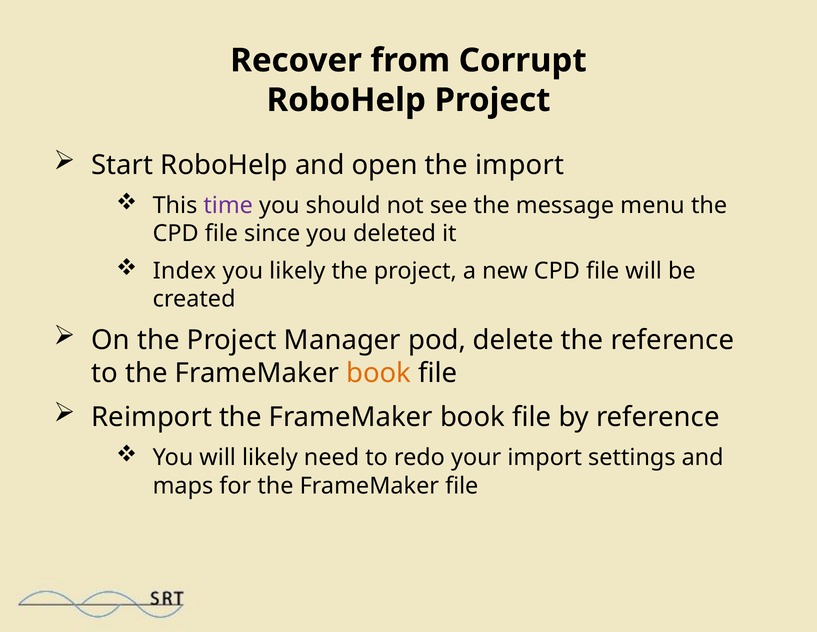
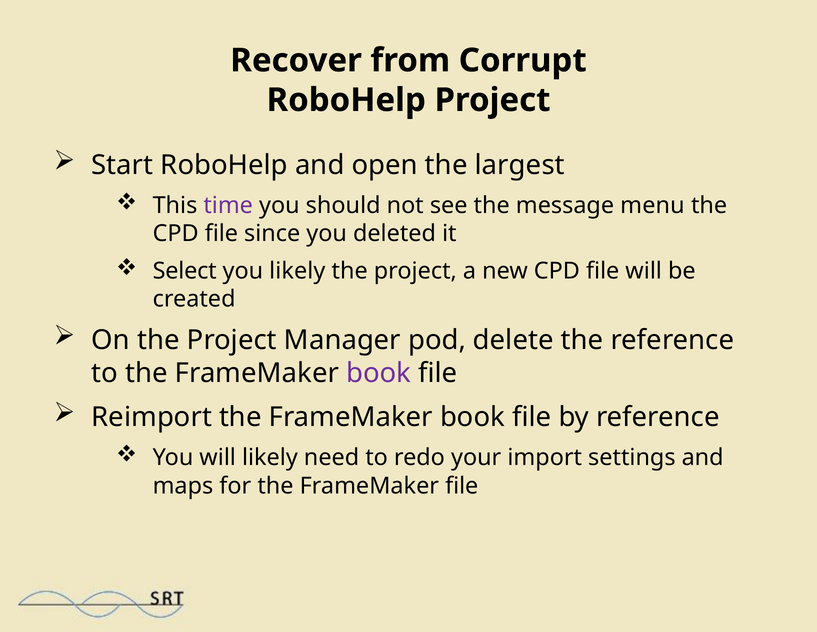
the import: import -> largest
Index: Index -> Select
book at (379, 373) colour: orange -> purple
